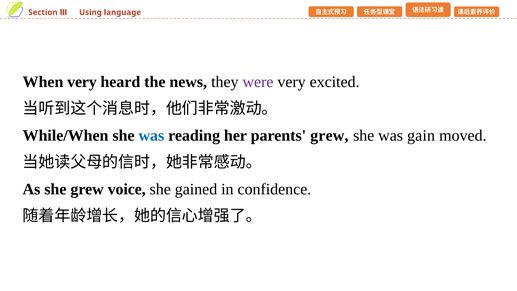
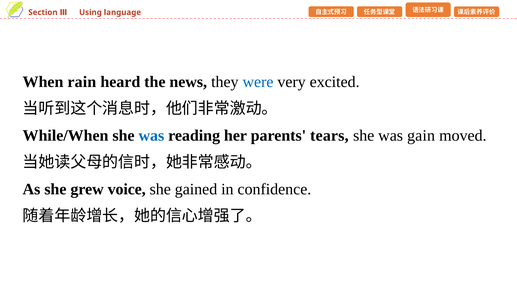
When very: very -> rain
were colour: purple -> blue
parents grew: grew -> tears
